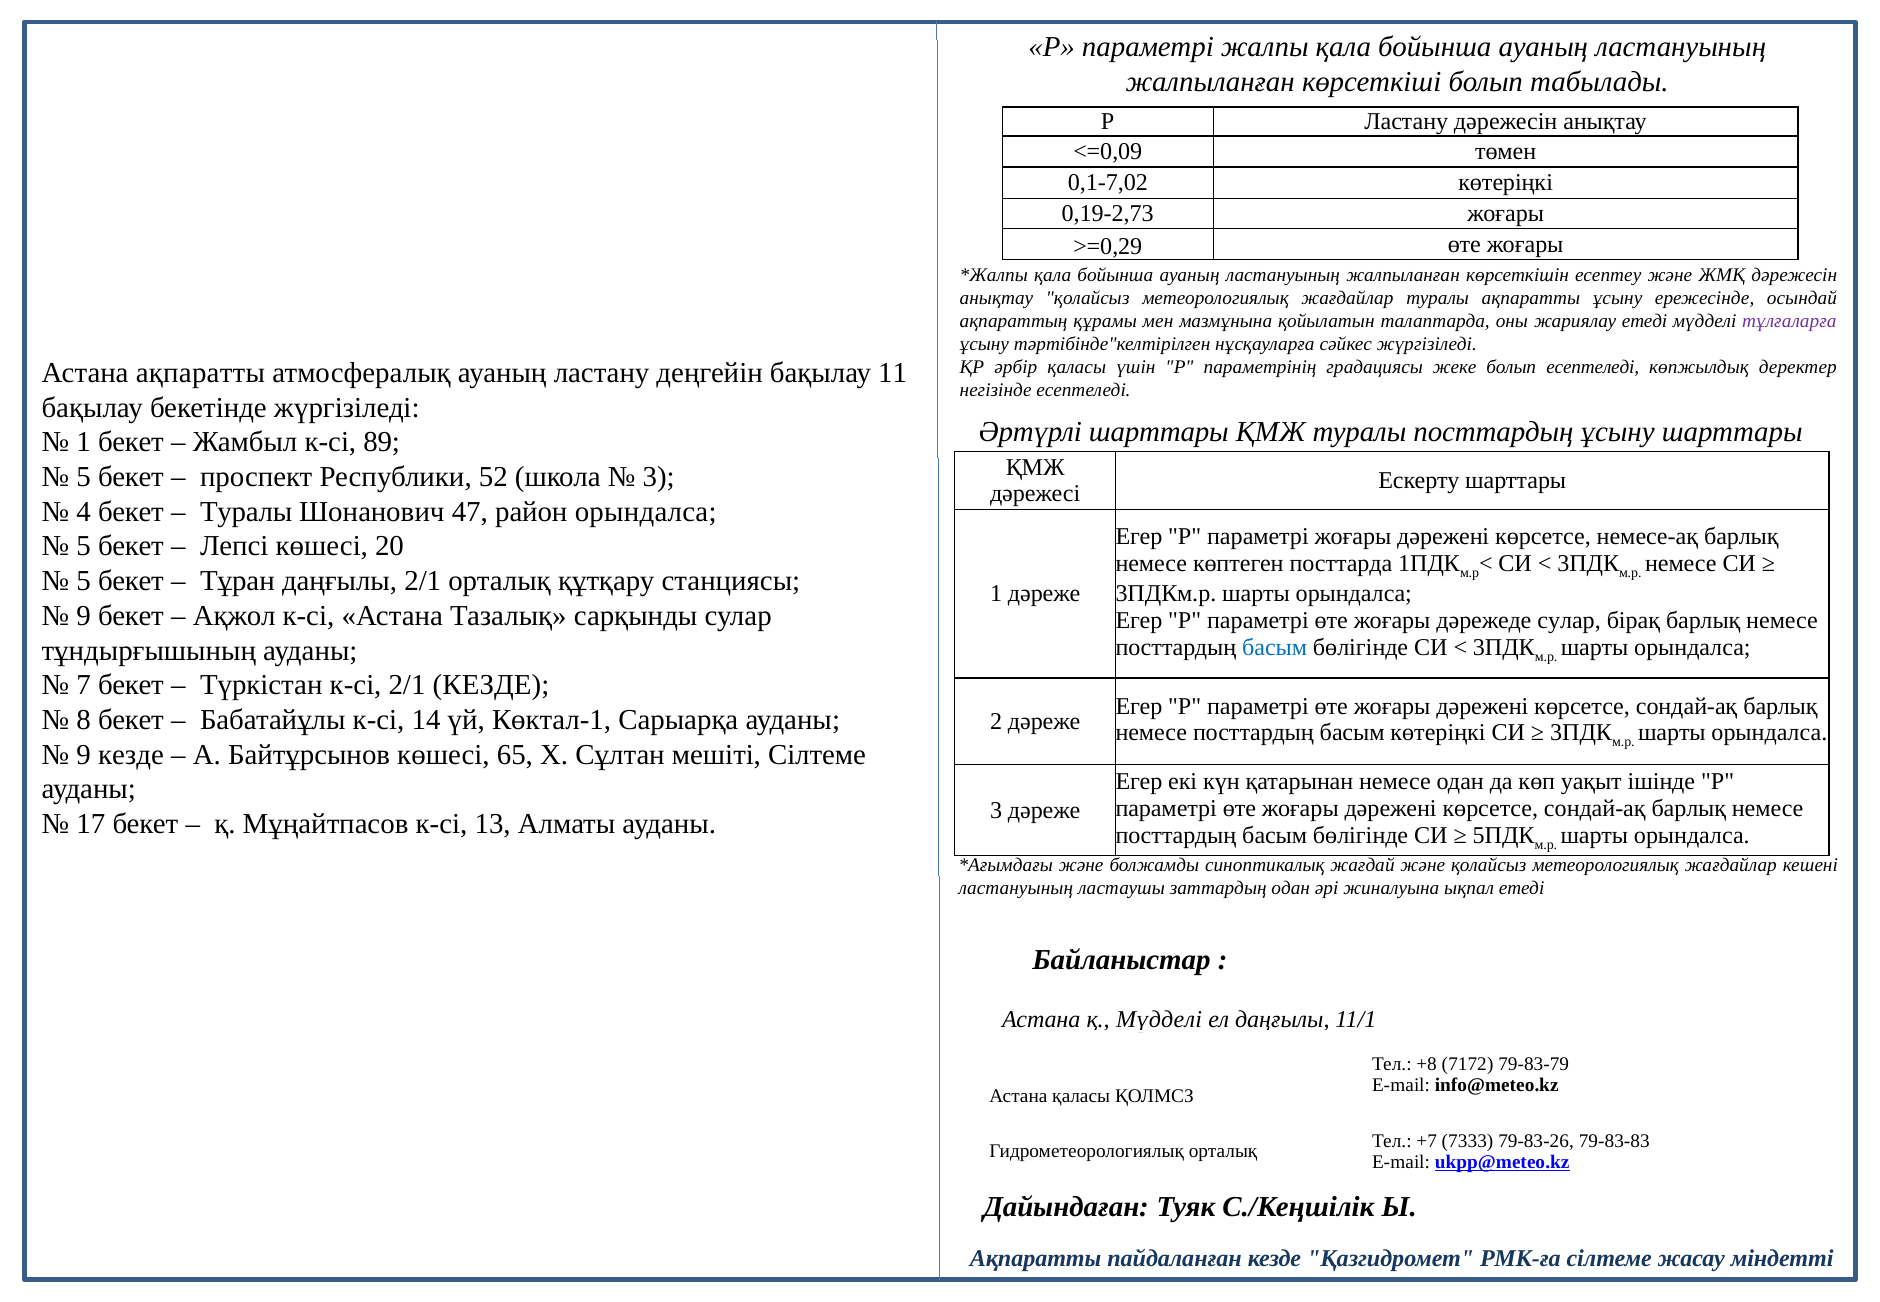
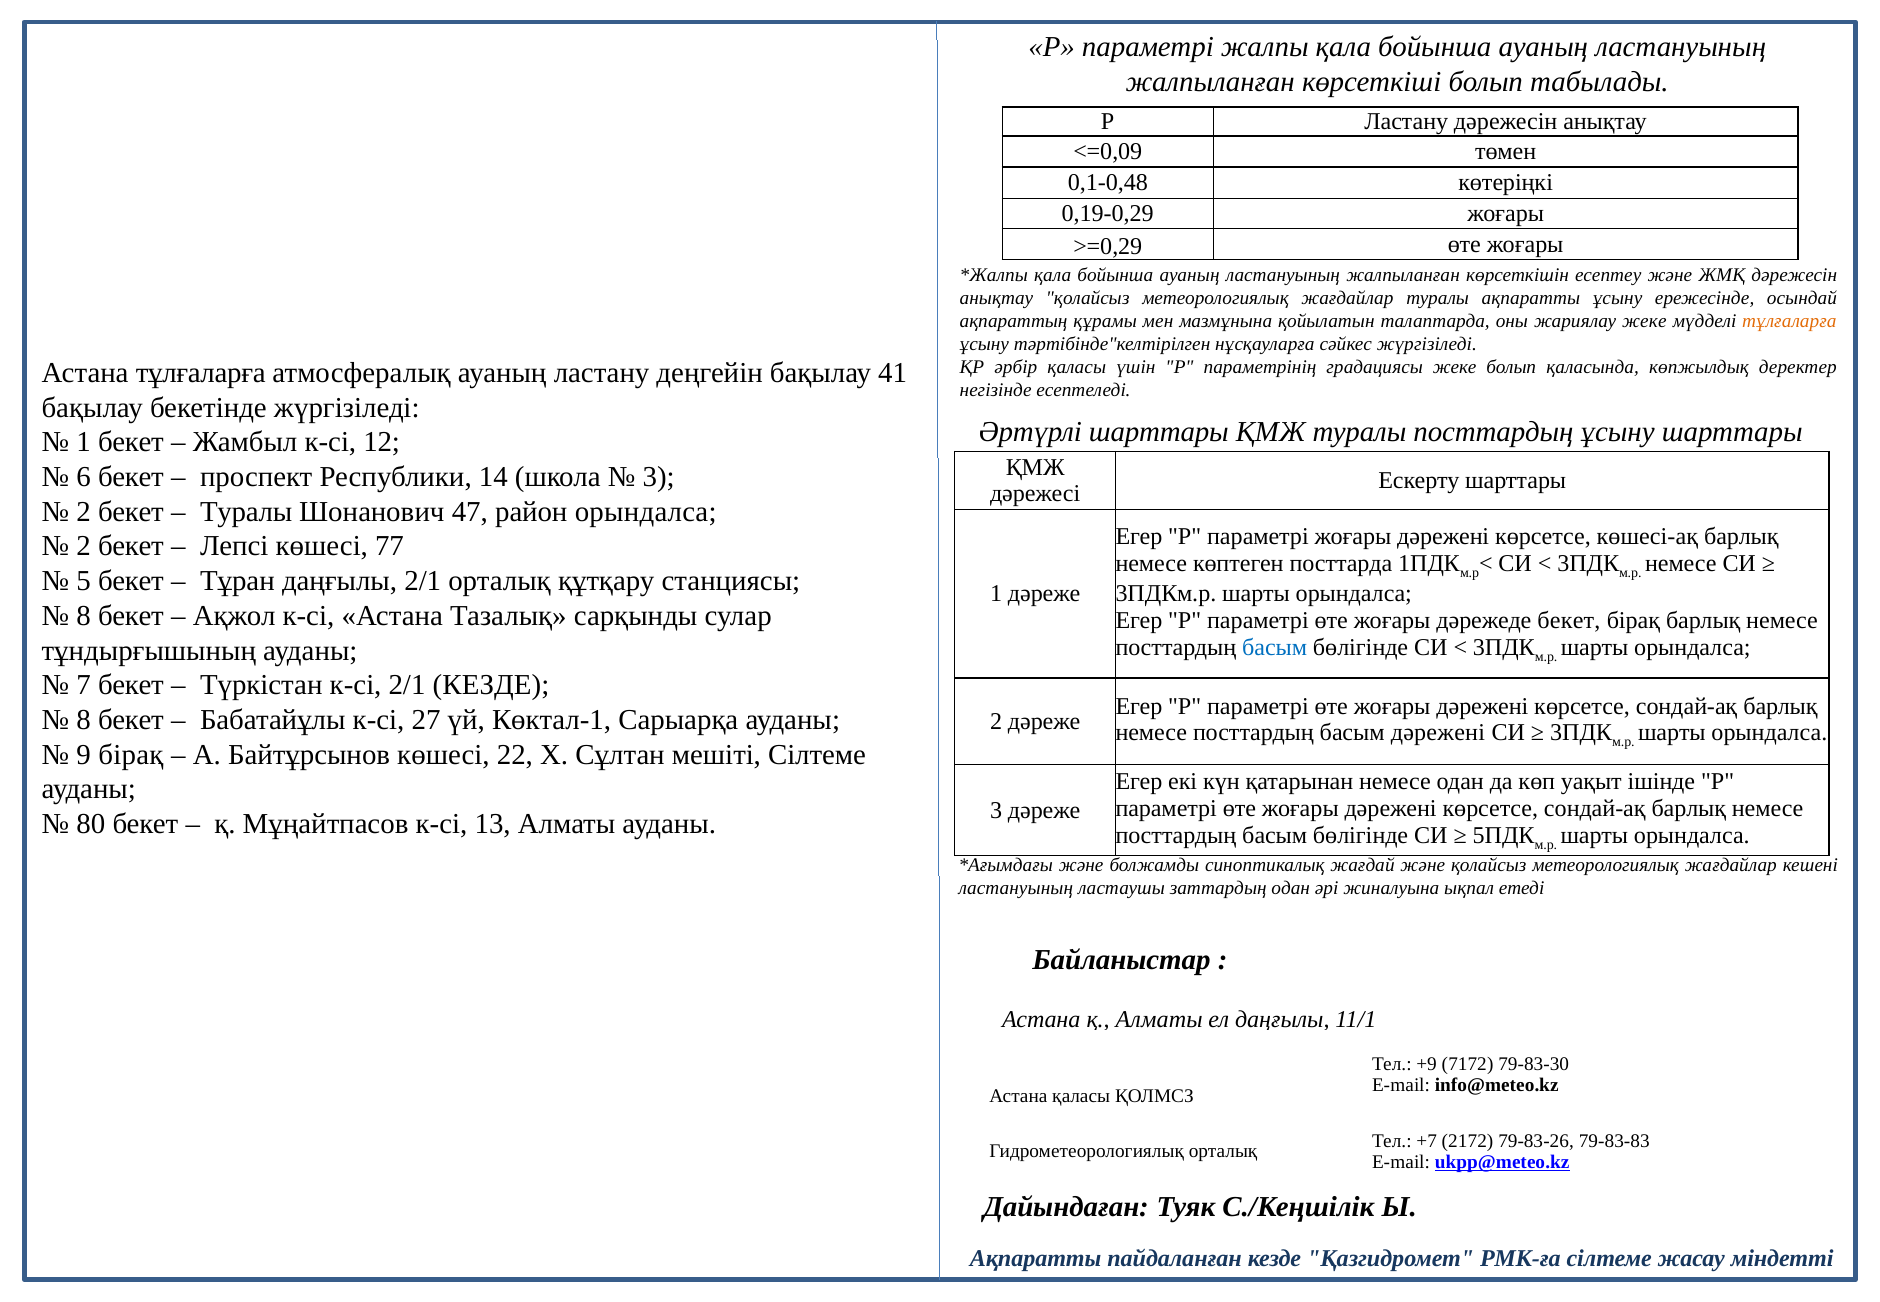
0,1-7,02: 0,1-7,02 -> 0,1-0,48
0,19-2,73: 0,19-2,73 -> 0,19-0,29
жариялау етеді: етеді -> жеке
тұлғаларға at (1789, 321) colour: purple -> orange
болып есептеледі: есептеледі -> қаласында
Астана ақпаратты: ақпаратты -> тұлғаларға
11: 11 -> 41
89: 89 -> 12
5 at (84, 477): 5 -> 6
52: 52 -> 14
4 at (84, 511): 4 -> 2
немесе-ақ: немесе-ақ -> көшесі-ақ
5 at (84, 546): 5 -> 2
20: 20 -> 77
9 at (84, 616): 9 -> 8
дәрежеде сулар: сулар -> бекет
14: 14 -> 27
басым көтеріңкі: көтеріңкі -> дәрежені
9 кезде: кезде -> бірақ
65: 65 -> 22
17: 17 -> 80
қ Мүдделі: Мүдделі -> Алматы
+8: +8 -> +9
79-83-79: 79-83-79 -> 79-83-30
7333: 7333 -> 2172
